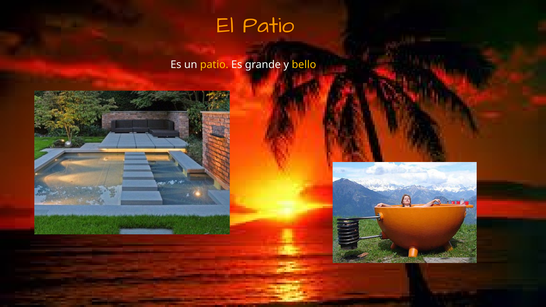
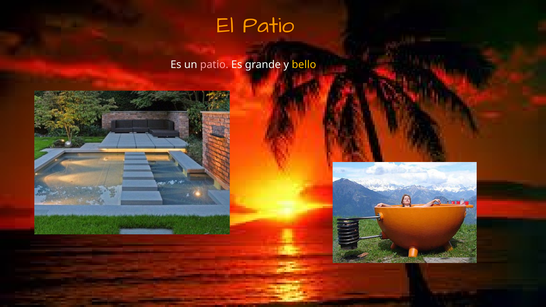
patio at (214, 65) colour: yellow -> pink
